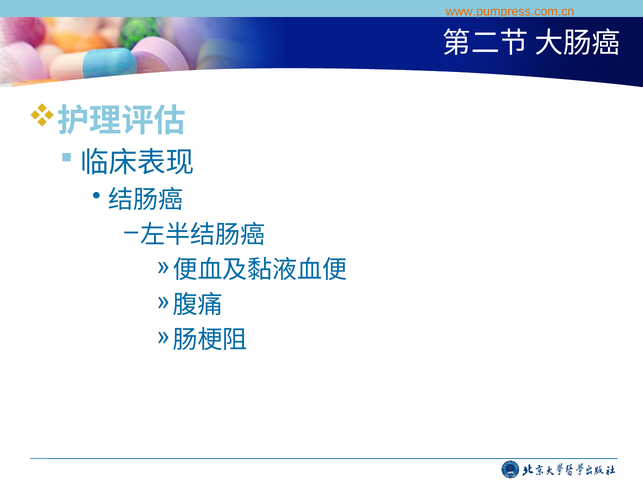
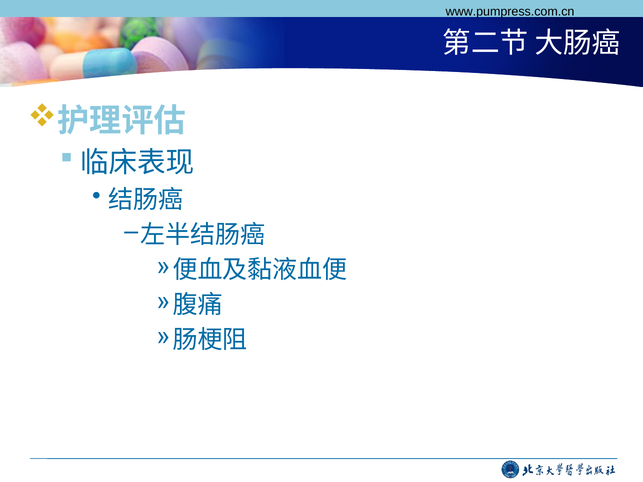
www.pumpress.com.cn colour: orange -> black
